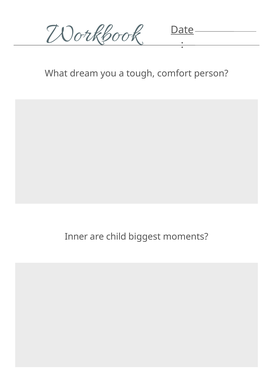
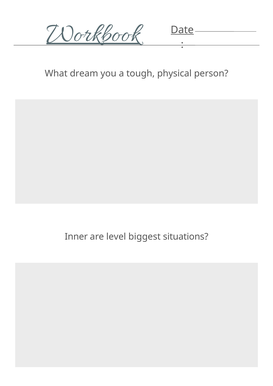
Workbook underline: none -> present
comfort: comfort -> physical
child: child -> level
moments: moments -> situations
